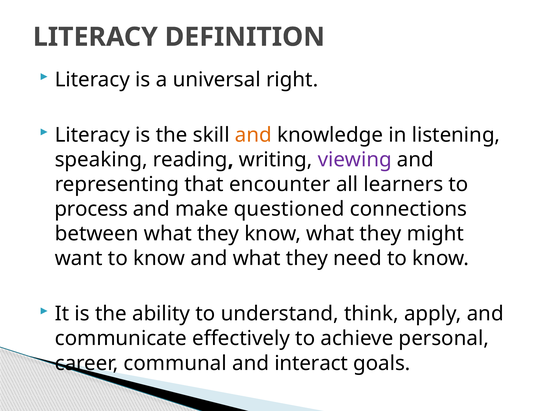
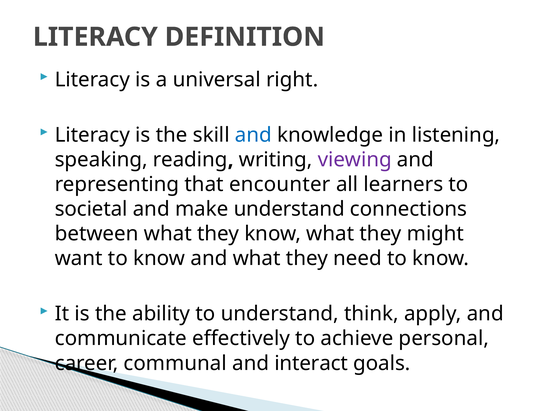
and at (253, 135) colour: orange -> blue
process: process -> societal
make questioned: questioned -> understand
